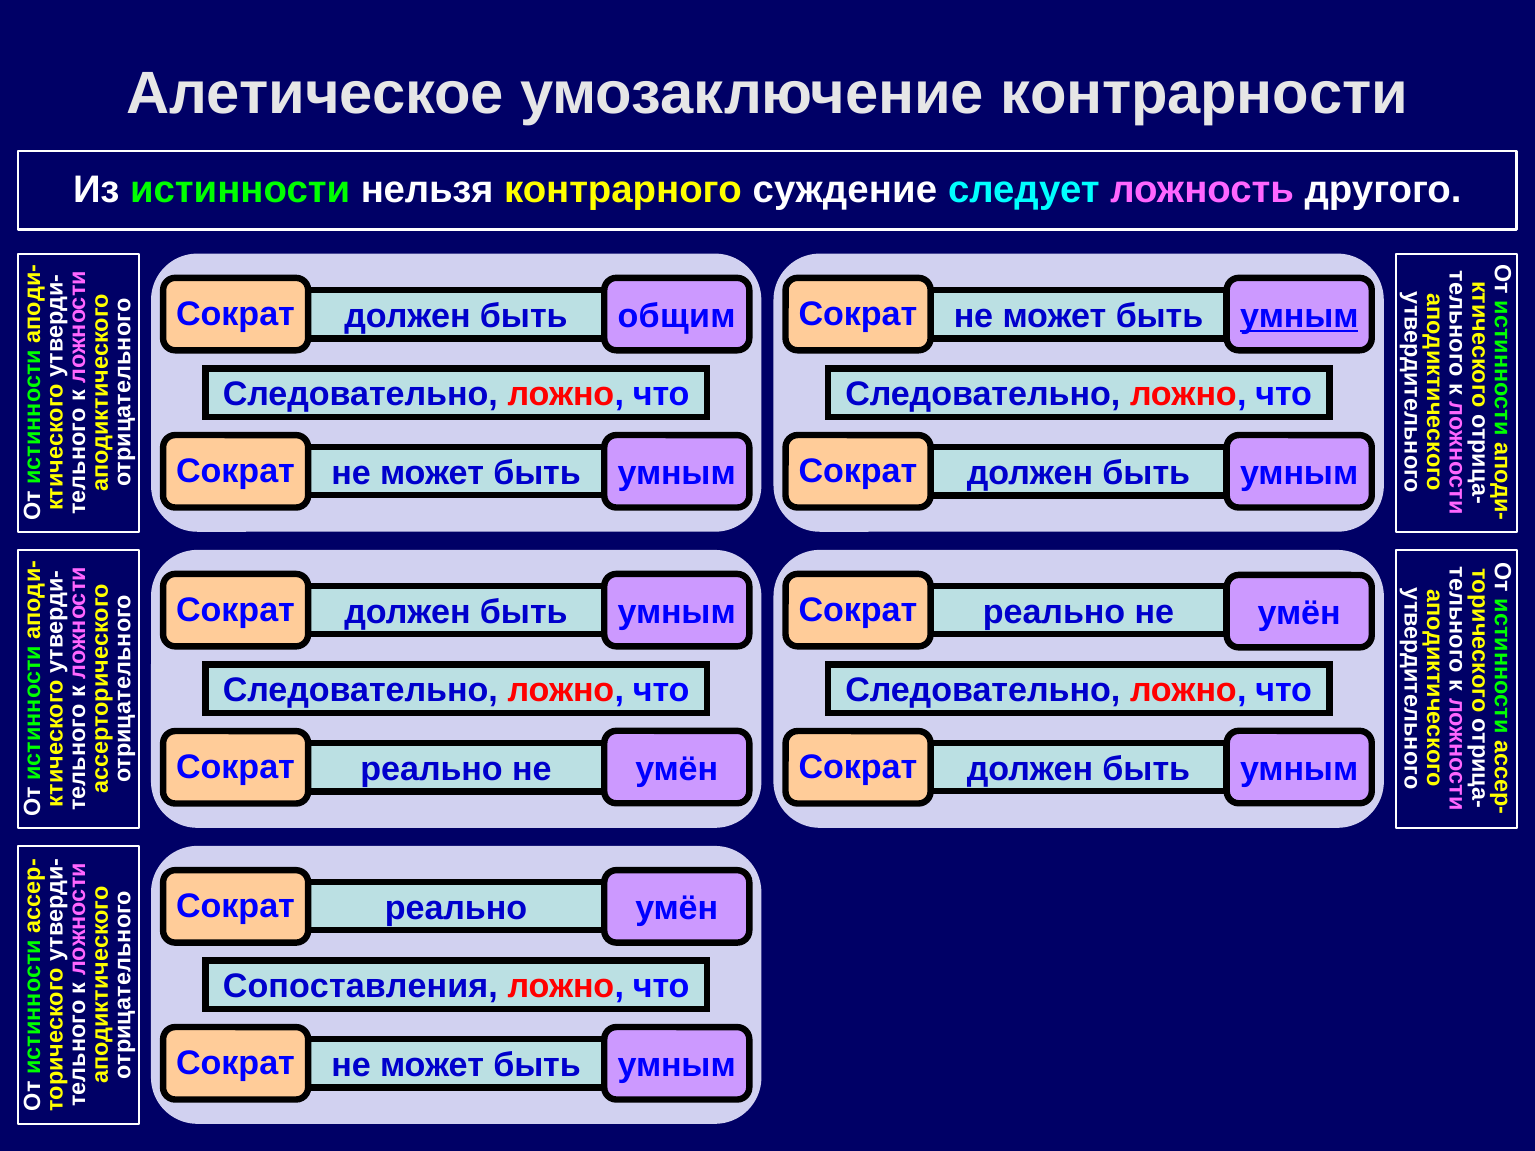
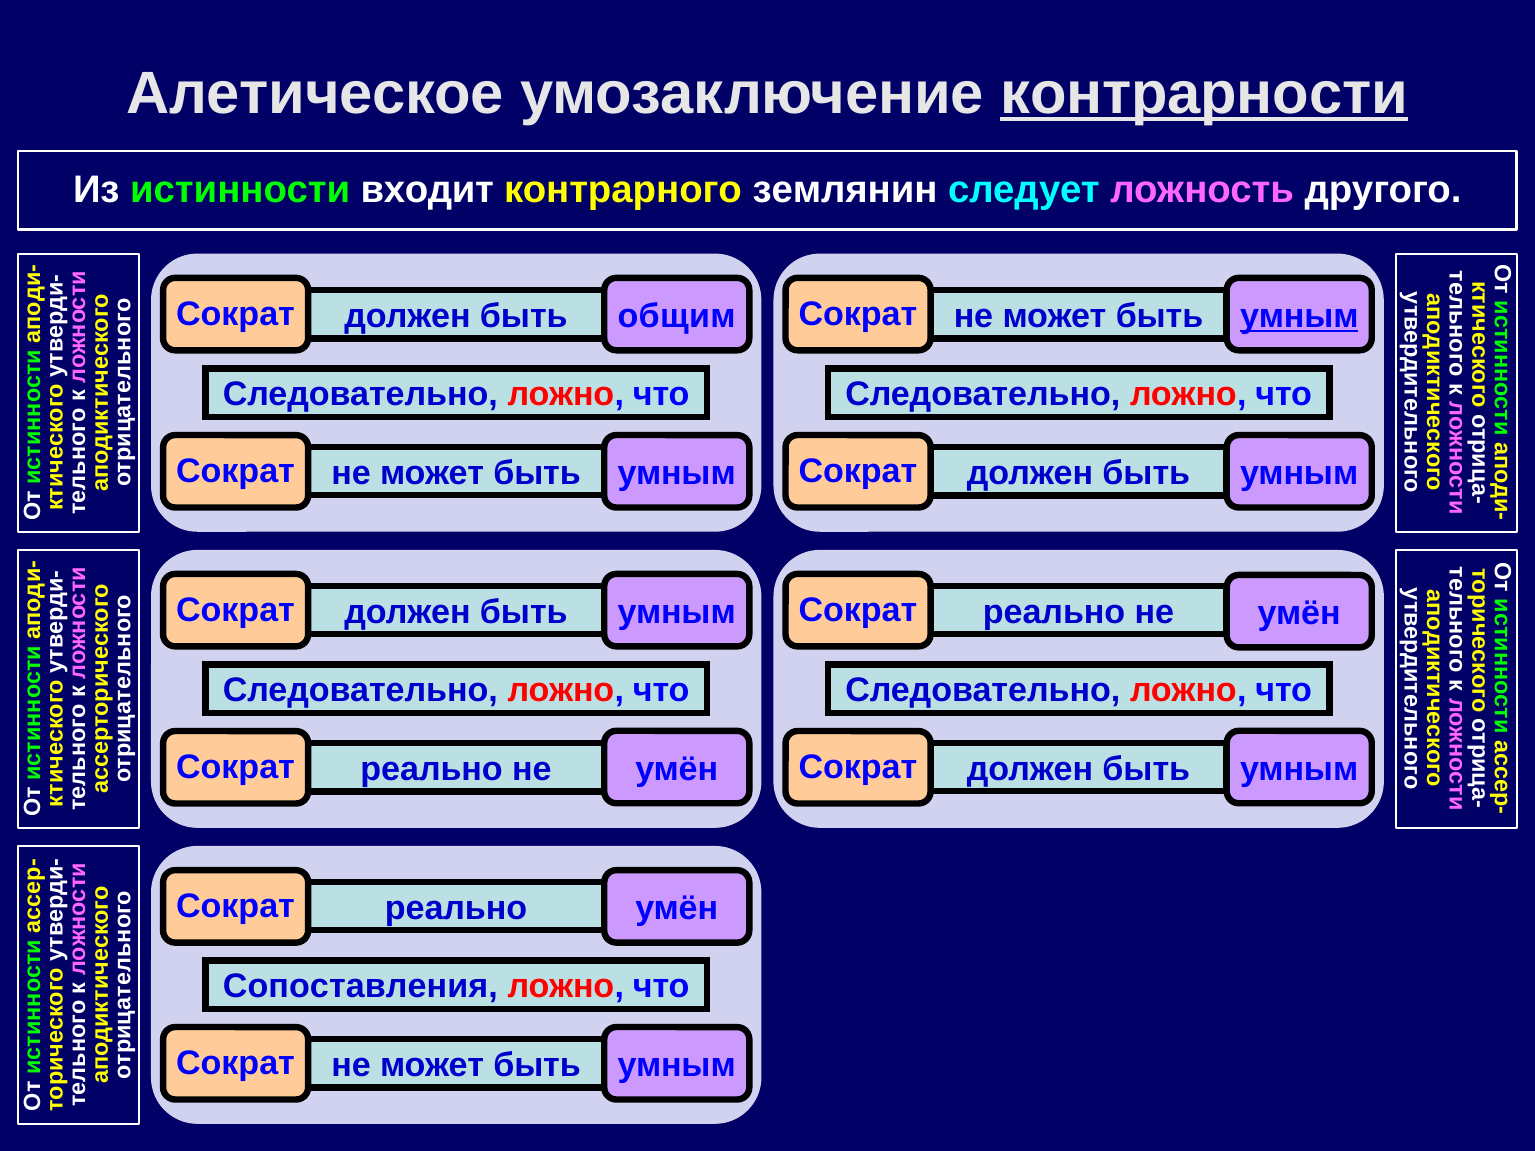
контрарности underline: none -> present
нельзя: нельзя -> входит
суждение: суждение -> землянин
